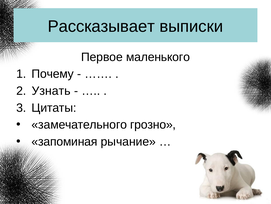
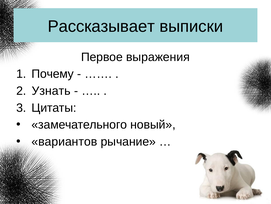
маленького: маленького -> выражения
грозно: грозно -> новый
запоминая: запоминая -> вариантов
